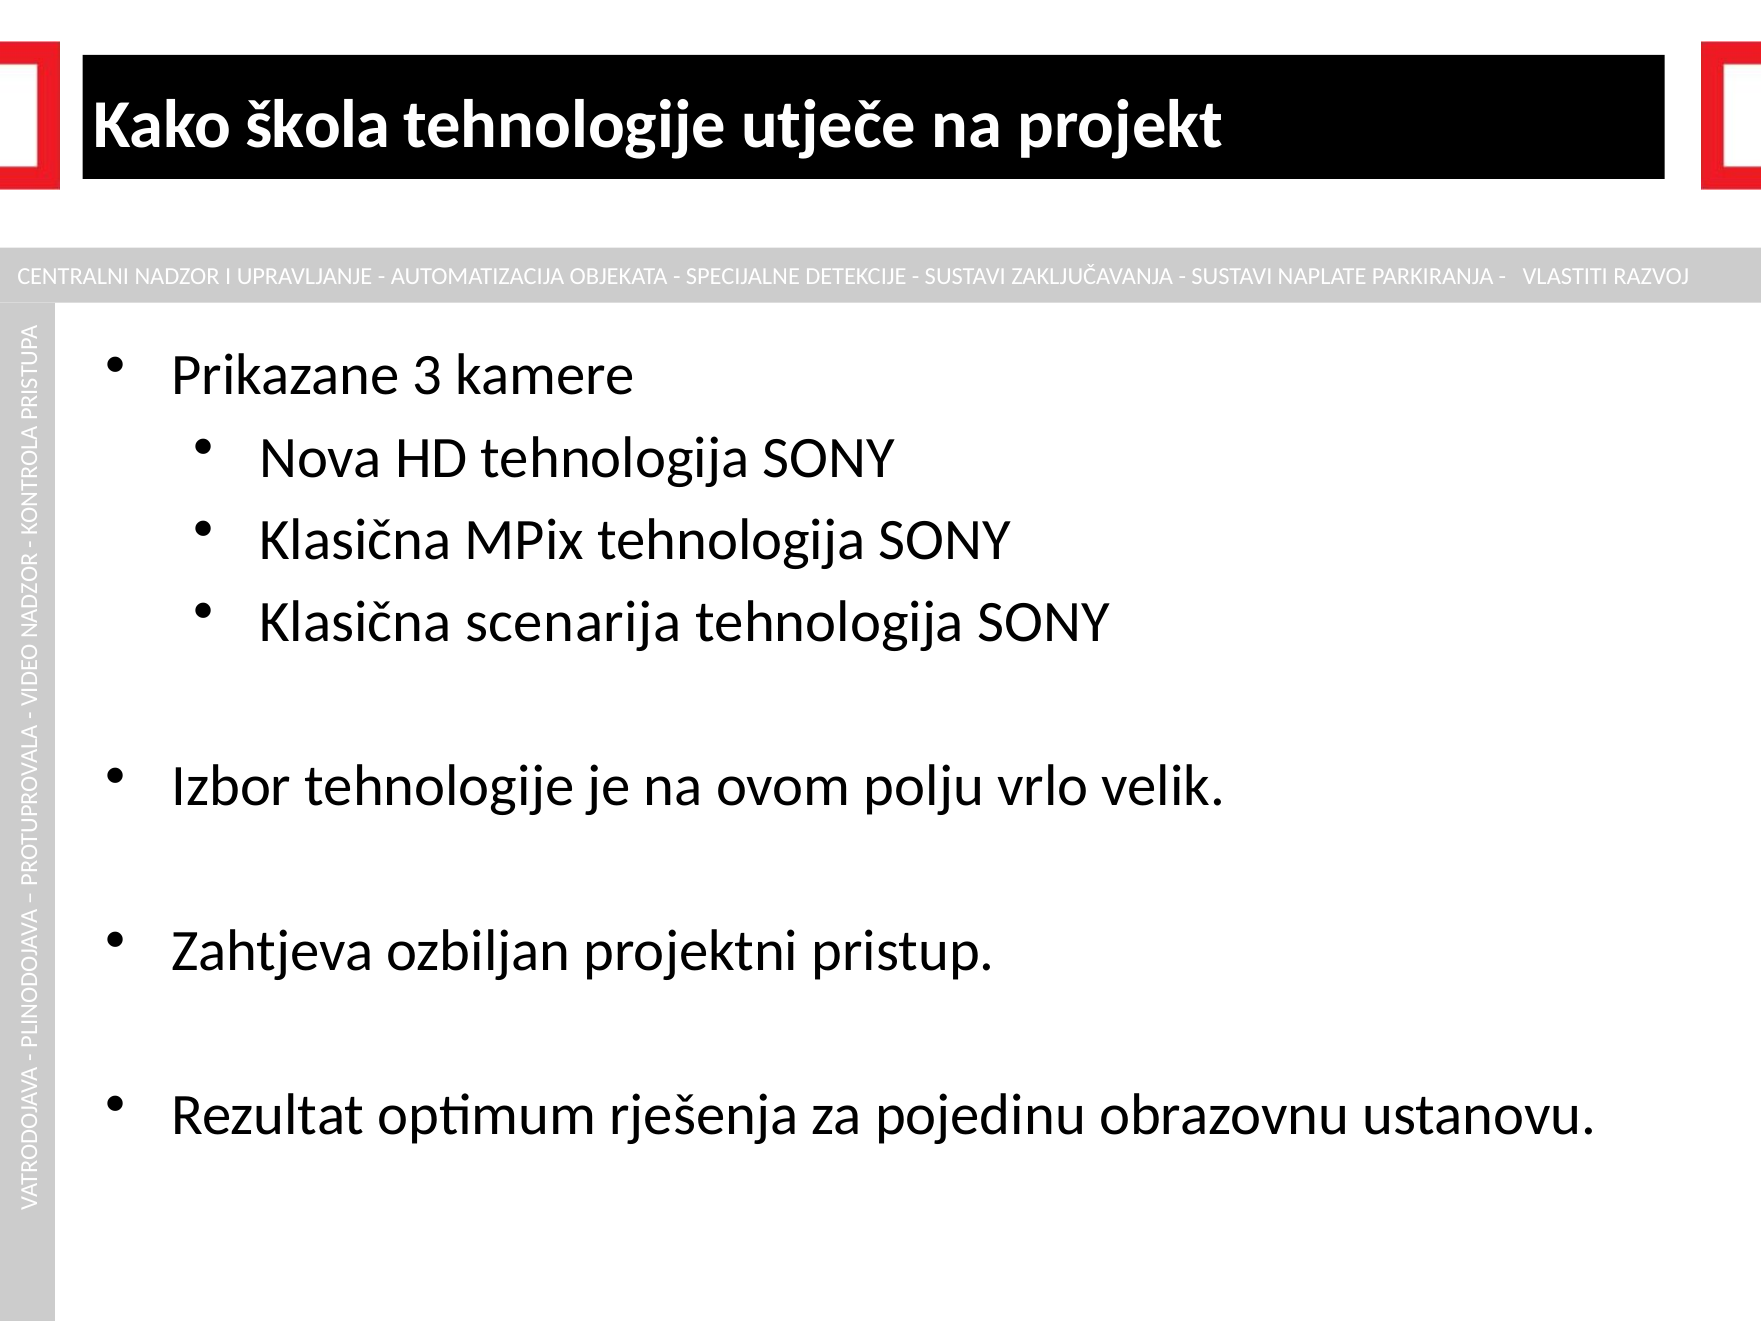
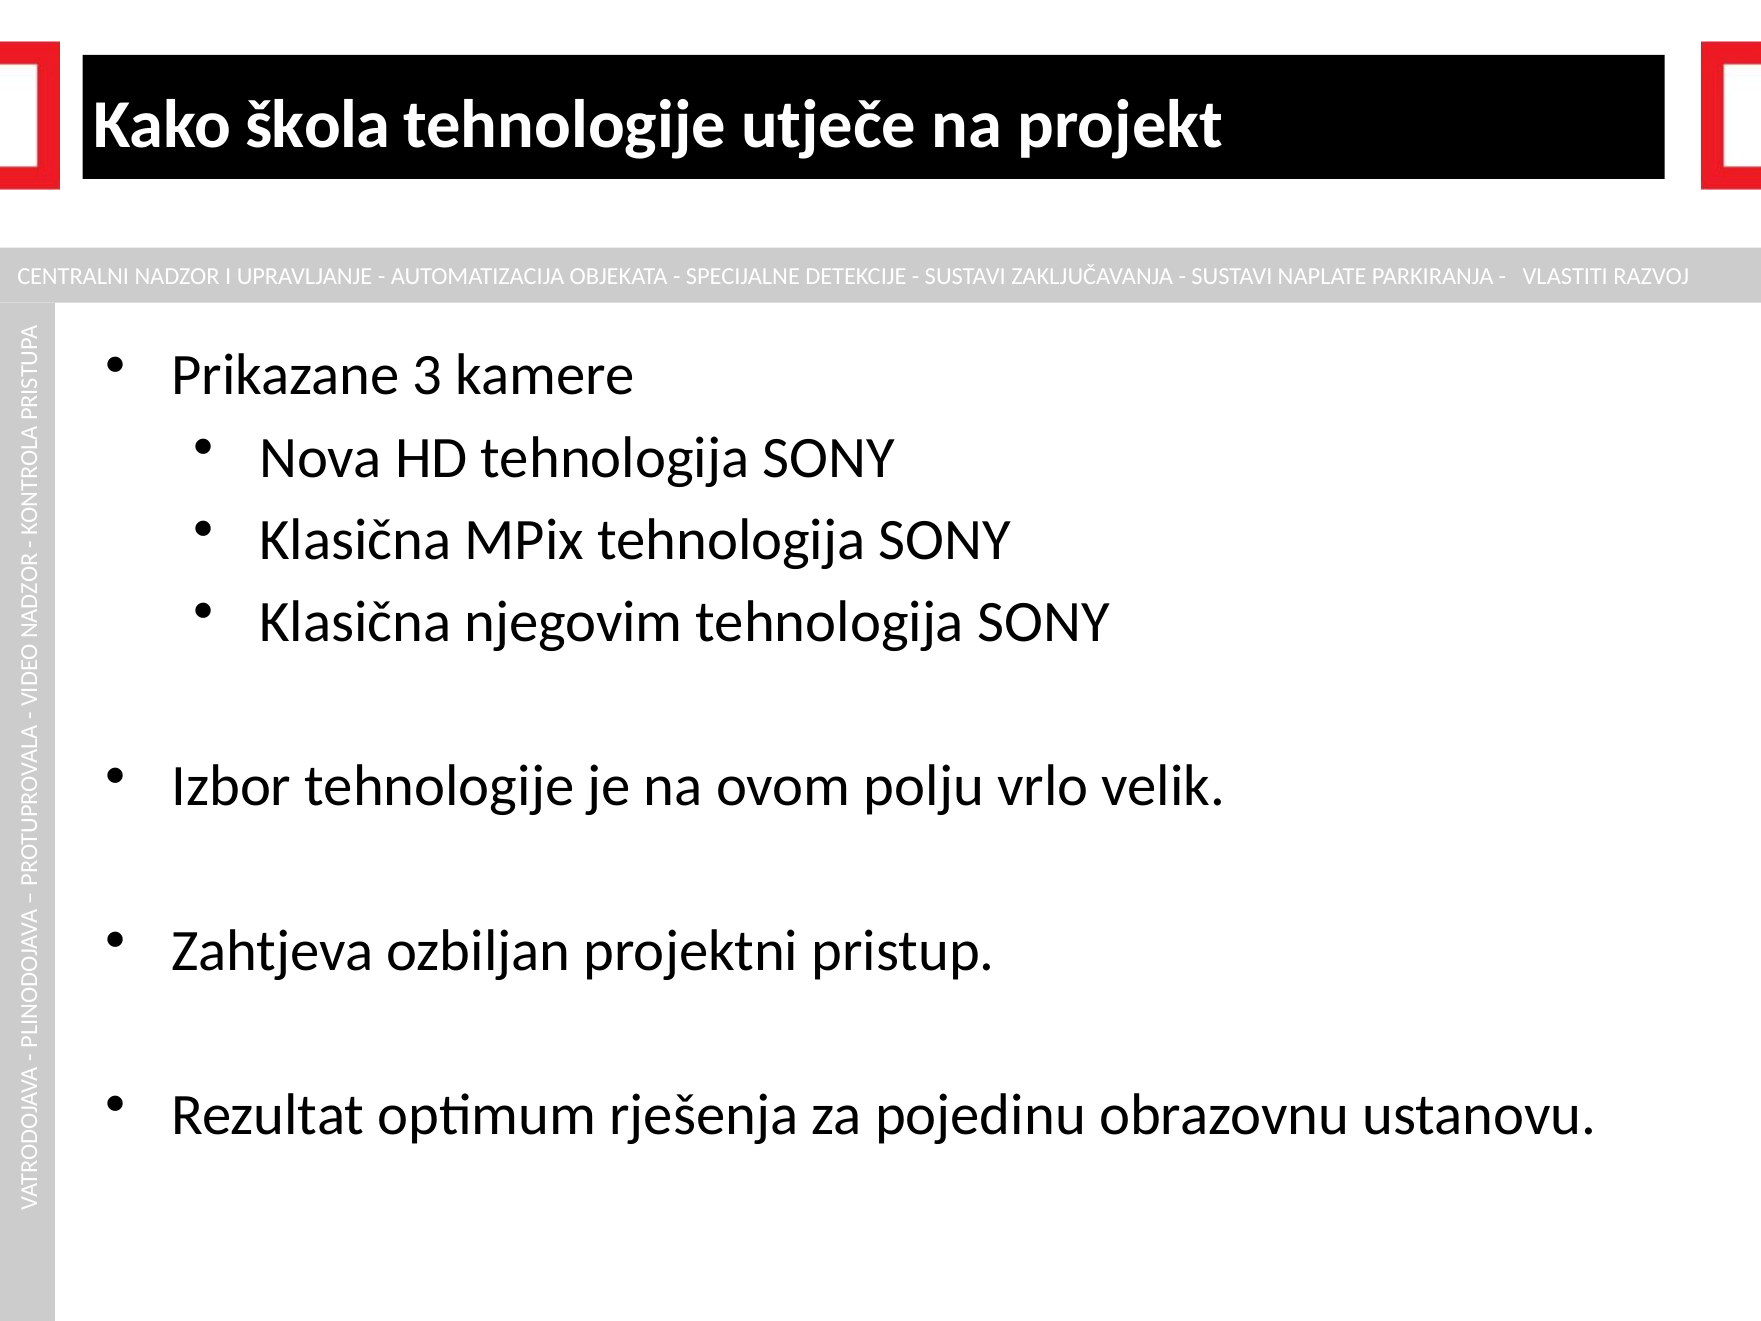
scenarija: scenarija -> njegovim
